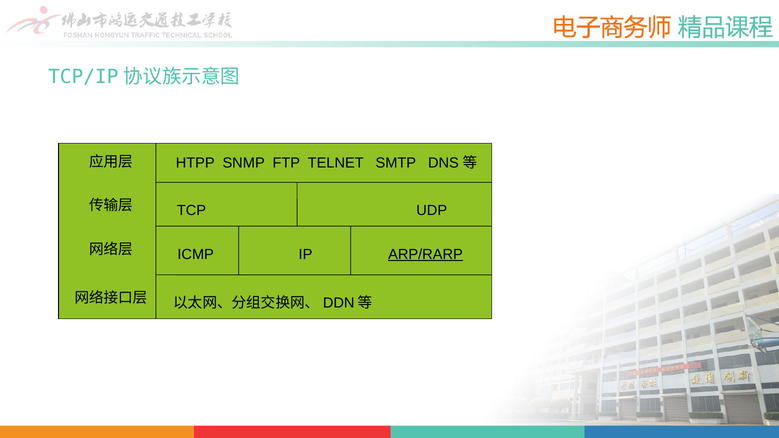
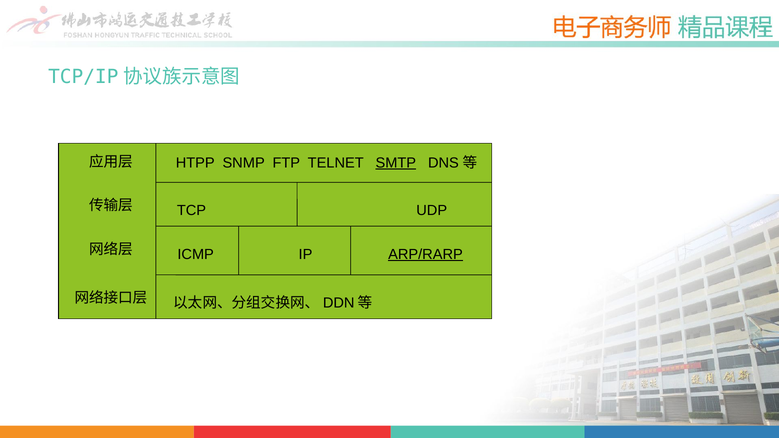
SMTP underline: none -> present
